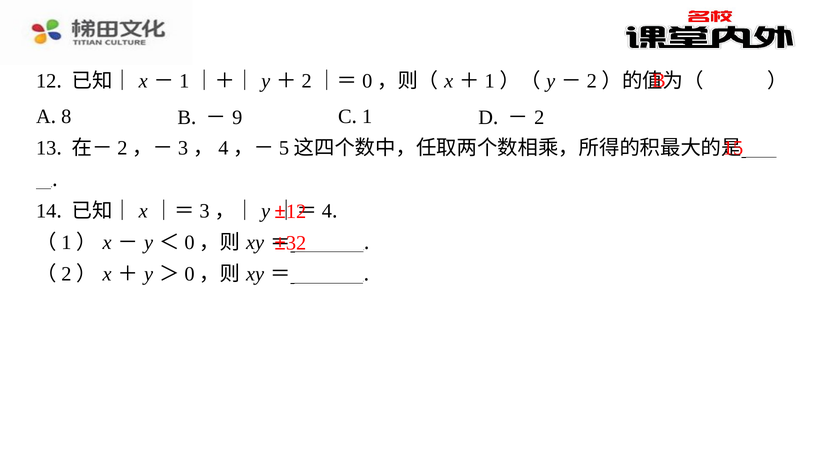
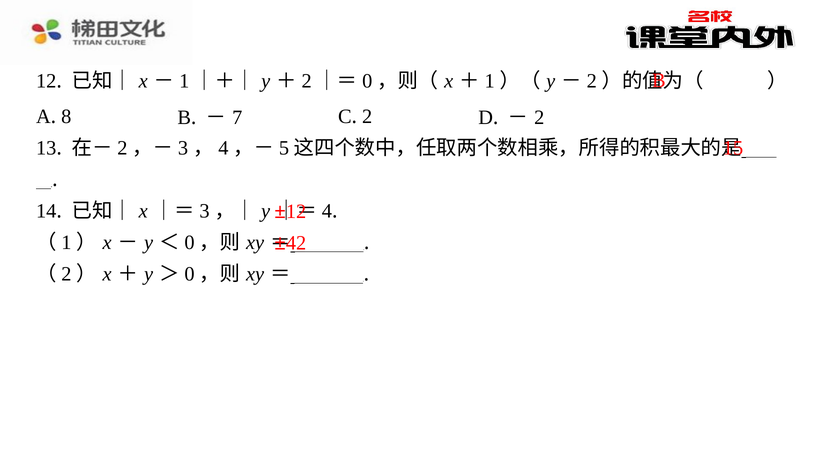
9: 9 -> 7
1 at (367, 116): 1 -> 2
32: 32 -> 42
